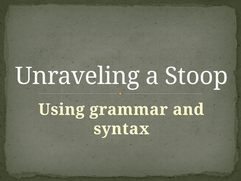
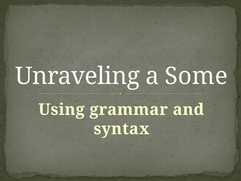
Stoop: Stoop -> Some
